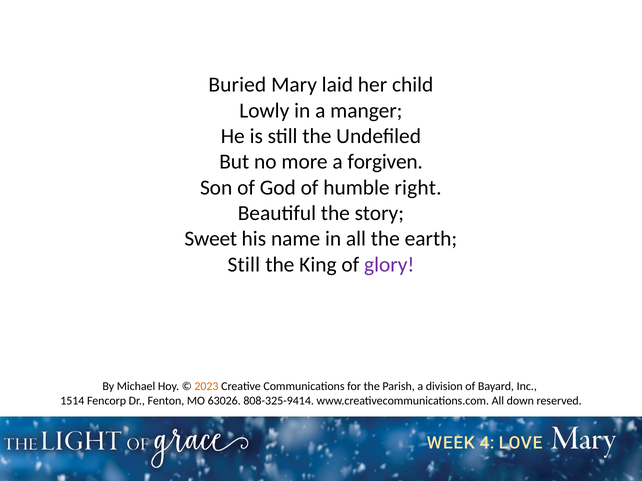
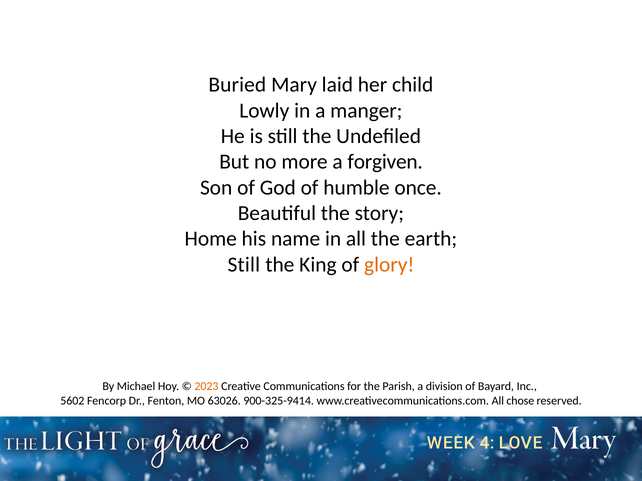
right: right -> once
Sweet: Sweet -> Home
glory colour: purple -> orange
1514: 1514 -> 5602
808-325-9414: 808-325-9414 -> 900-325-9414
down: down -> chose
